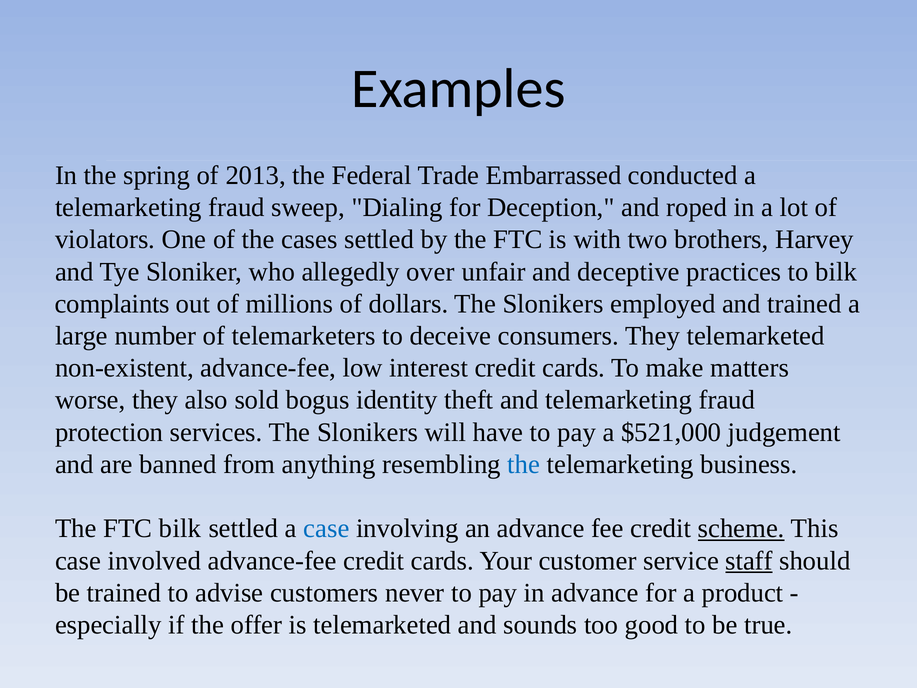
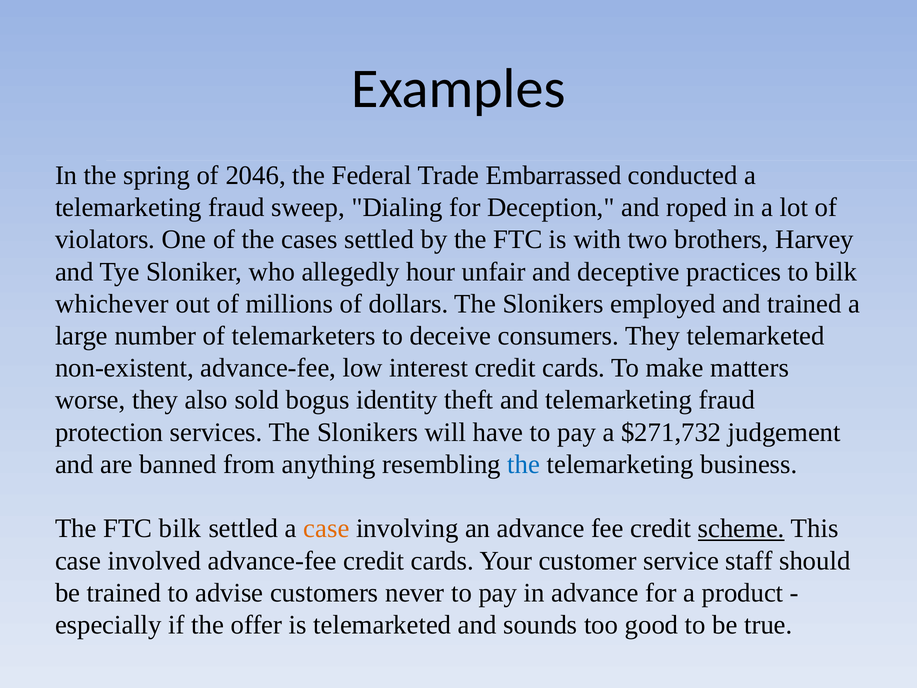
2013: 2013 -> 2046
over: over -> hour
complaints: complaints -> whichever
$521,000: $521,000 -> $271,732
case at (326, 528) colour: blue -> orange
staff underline: present -> none
